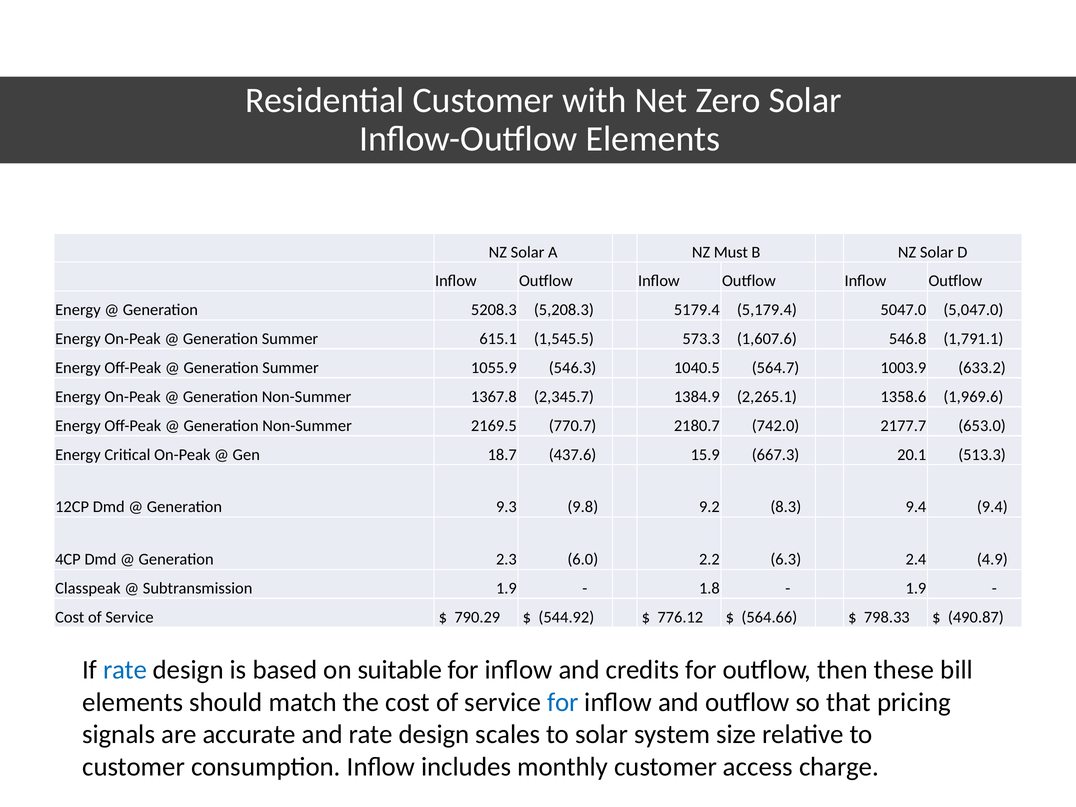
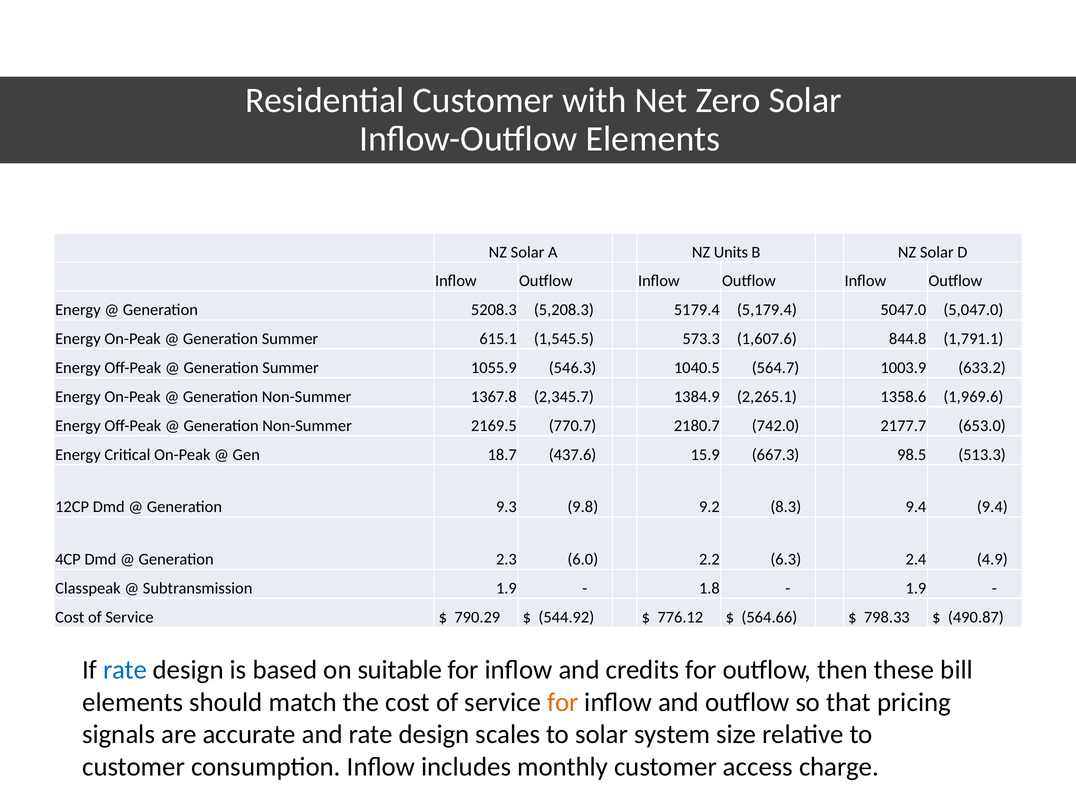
Must: Must -> Units
546.8: 546.8 -> 844.8
20.1: 20.1 -> 98.5
for at (563, 702) colour: blue -> orange
